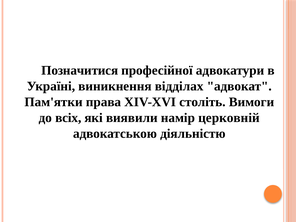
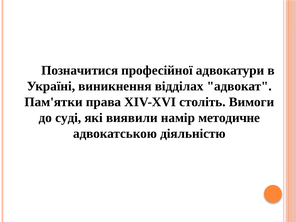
всіх: всіх -> суді
церковній: церковній -> методичне
